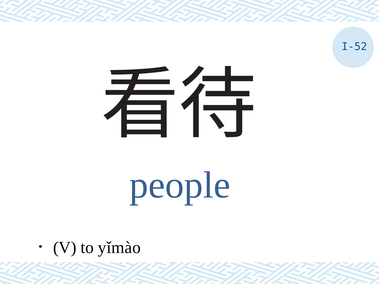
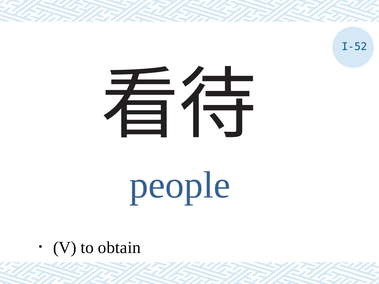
yǐmào: yǐmào -> obtain
